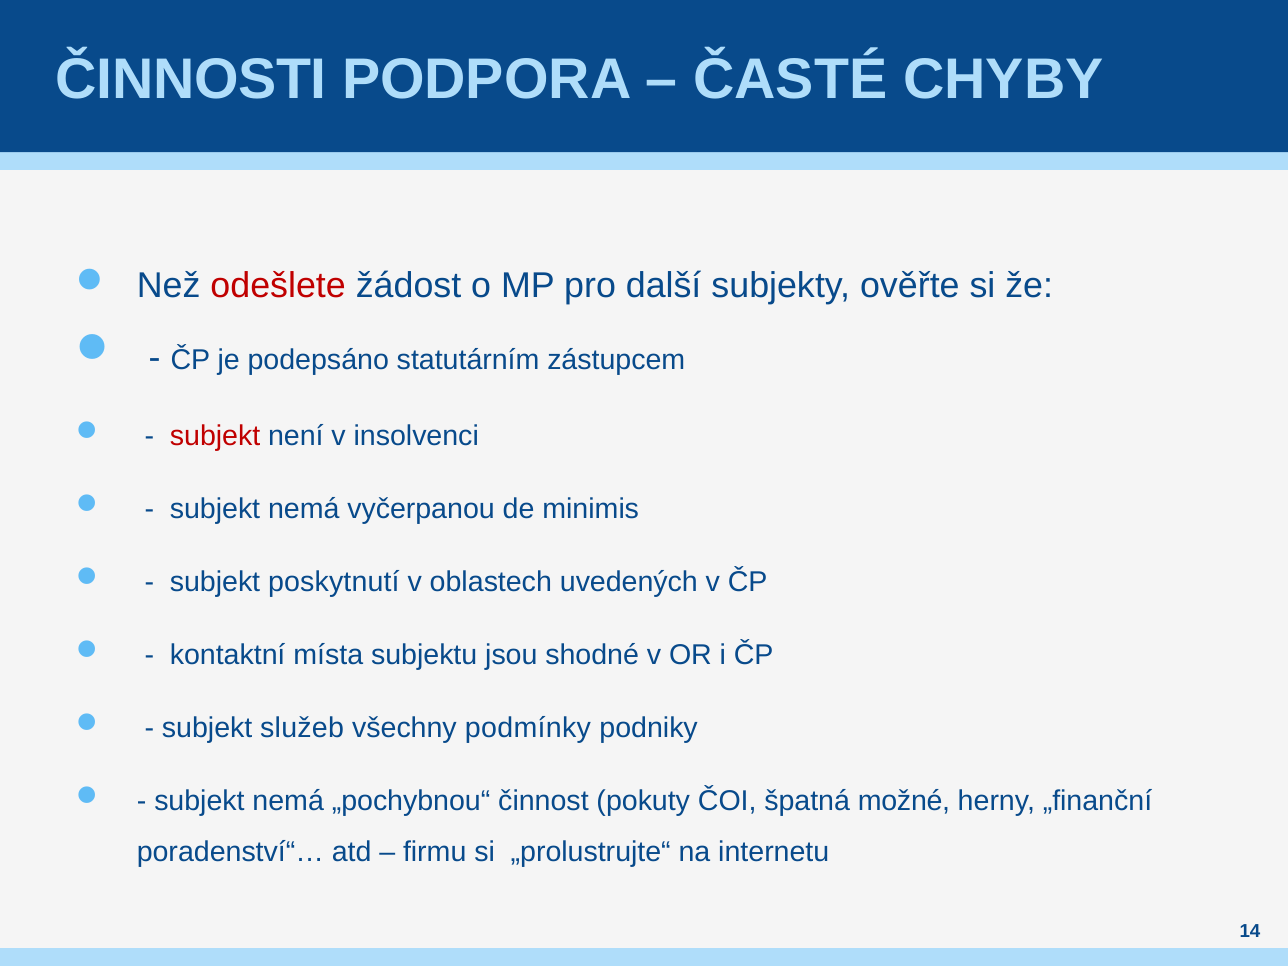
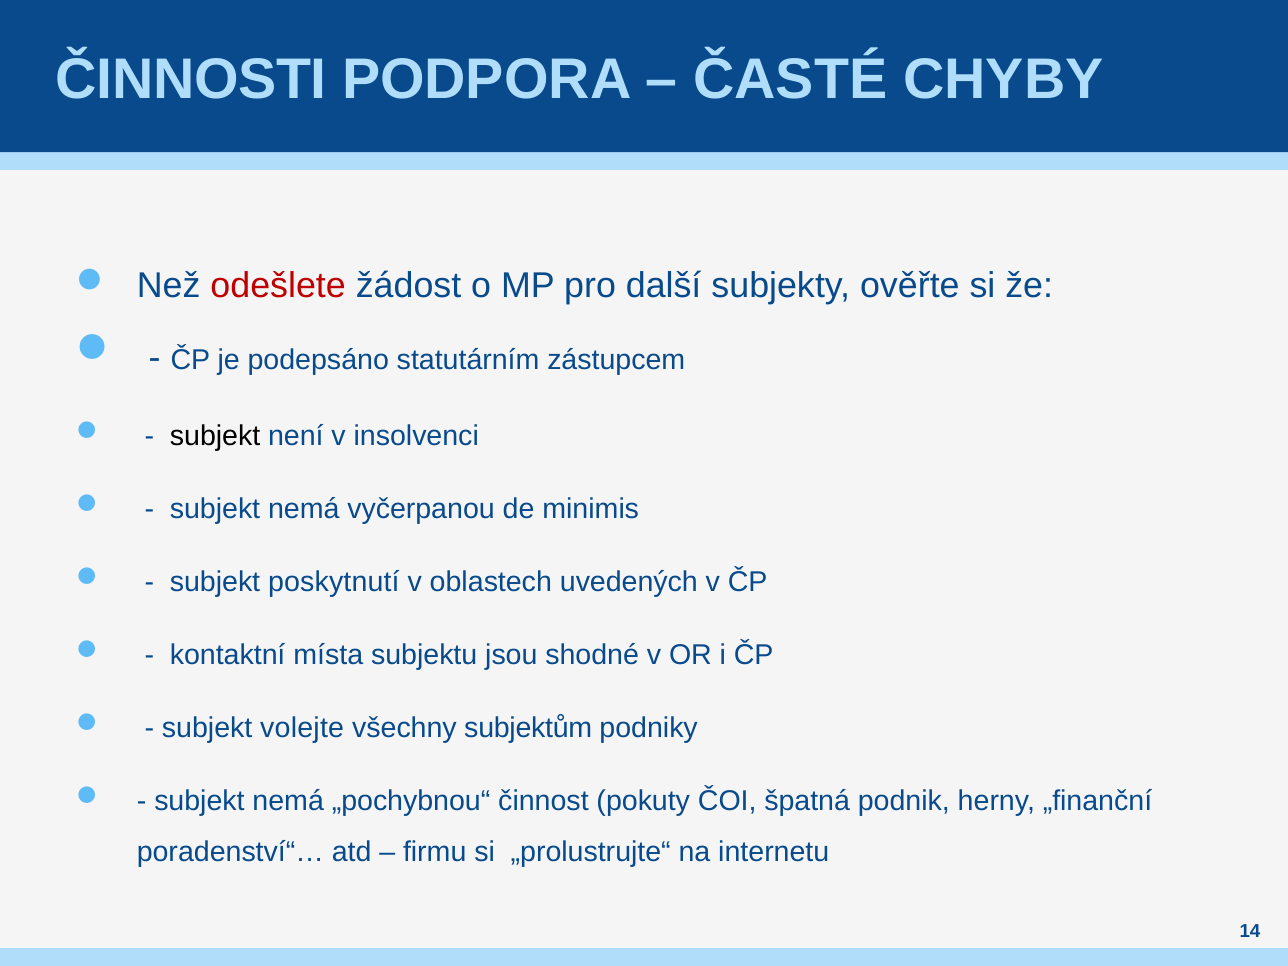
subjekt at (215, 436) colour: red -> black
služeb: služeb -> volejte
podmínky: podmínky -> subjektům
možné: možné -> podnik
